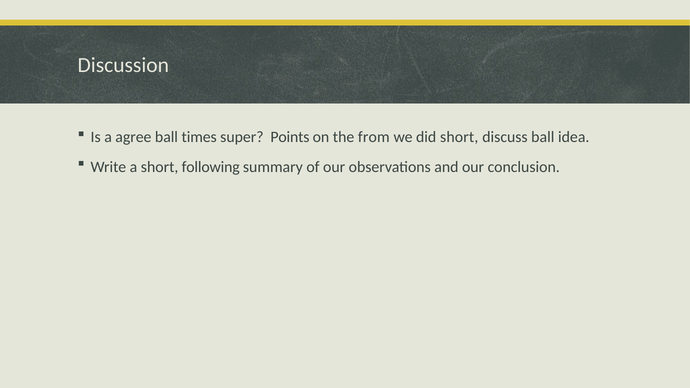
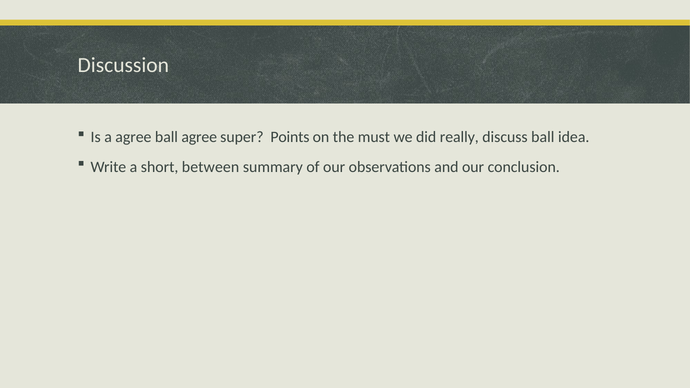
ball times: times -> agree
from: from -> must
did short: short -> really
following: following -> between
